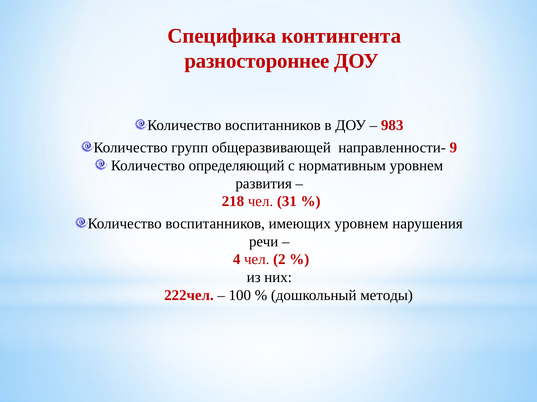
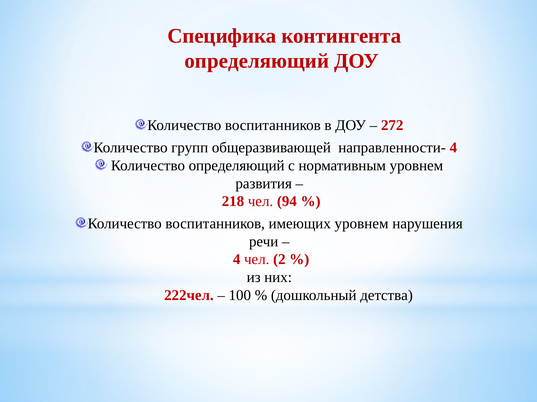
разностороннее at (257, 61): разностороннее -> определяющий
983: 983 -> 272
направленности- 9: 9 -> 4
31: 31 -> 94
методы: методы -> детства
